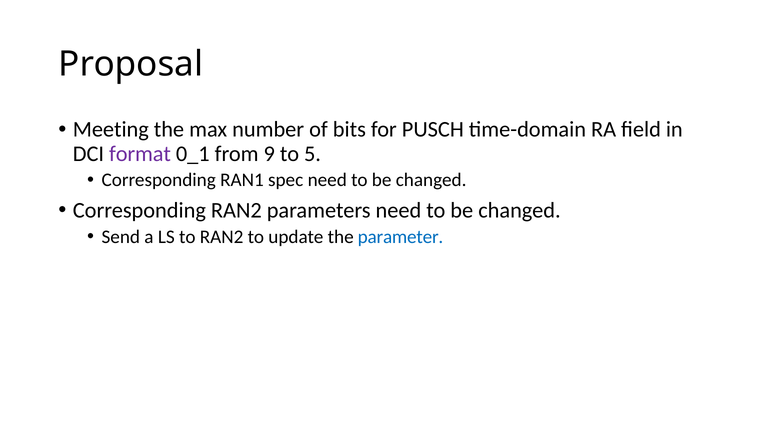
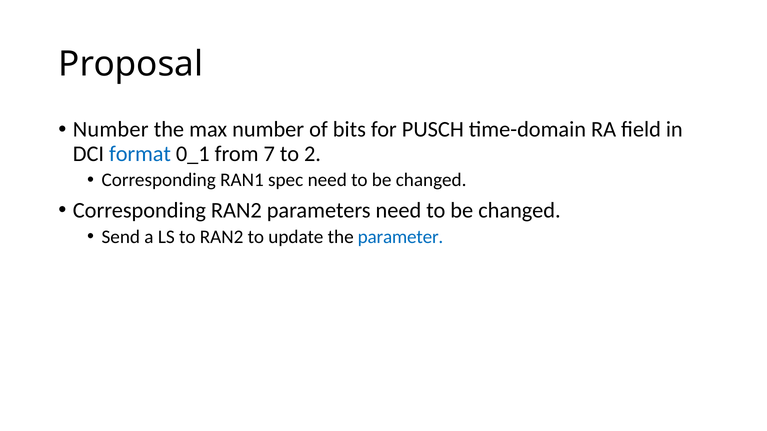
Meeting at (111, 130): Meeting -> Number
format colour: purple -> blue
9: 9 -> 7
5: 5 -> 2
